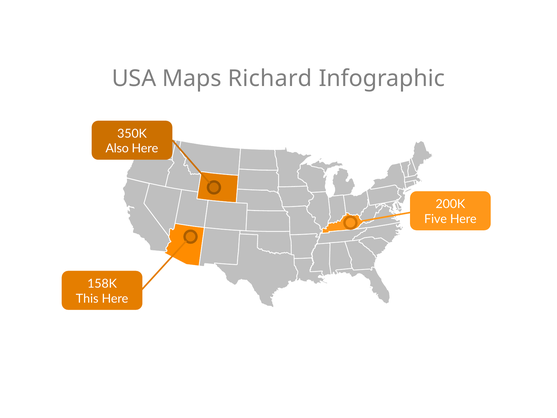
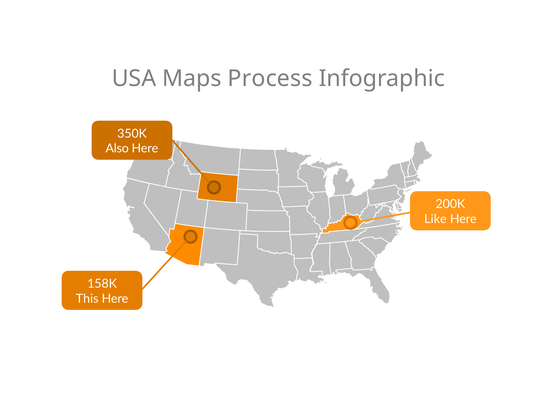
Richard: Richard -> Process
Five: Five -> Like
